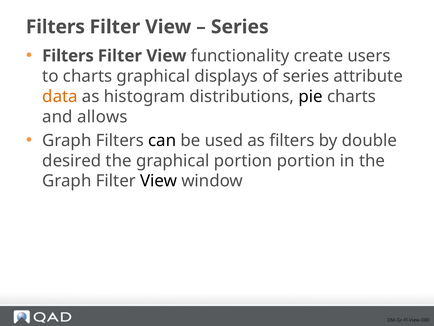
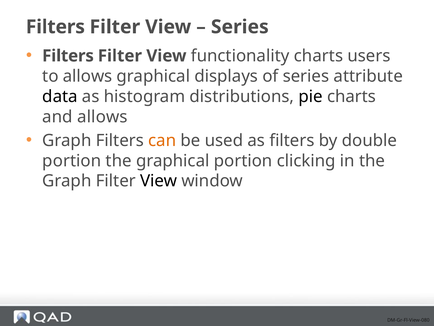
functionality create: create -> charts
to charts: charts -> allows
data colour: orange -> black
can colour: black -> orange
desired at (72, 161): desired -> portion
portion portion: portion -> clicking
